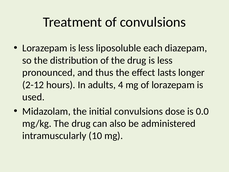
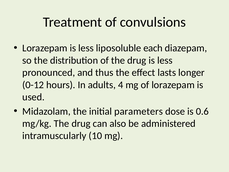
2-12: 2-12 -> 0-12
initial convulsions: convulsions -> parameters
0.0: 0.0 -> 0.6
